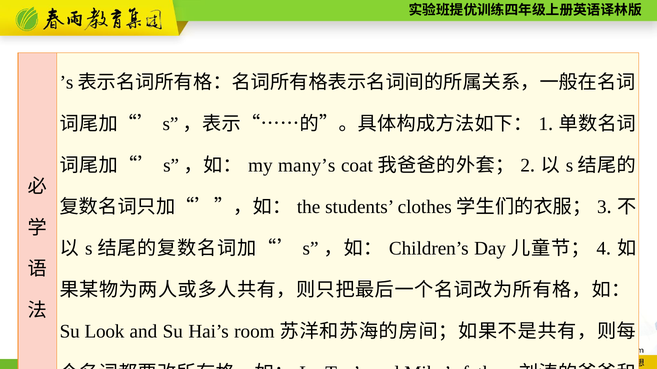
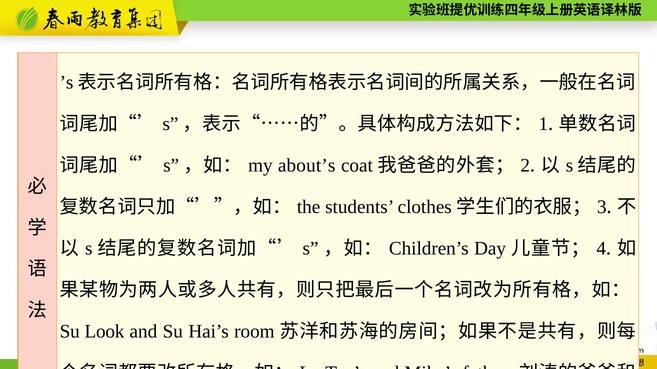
many’s: many’s -> about’s
